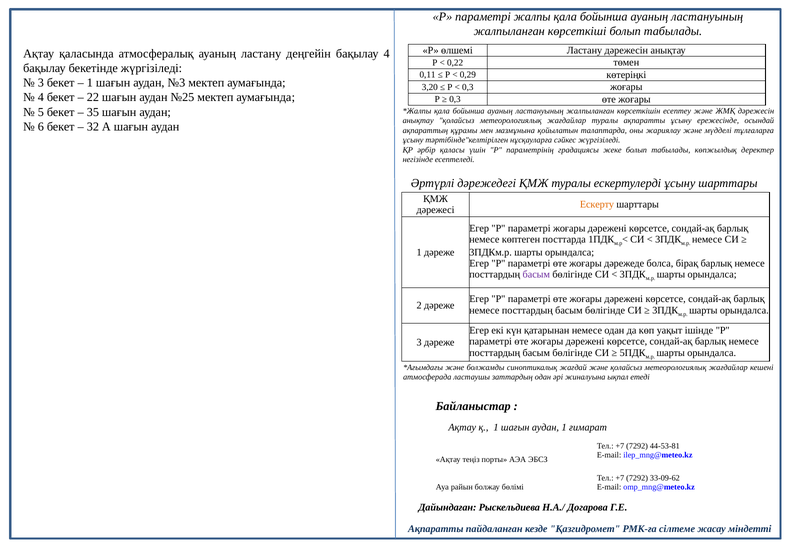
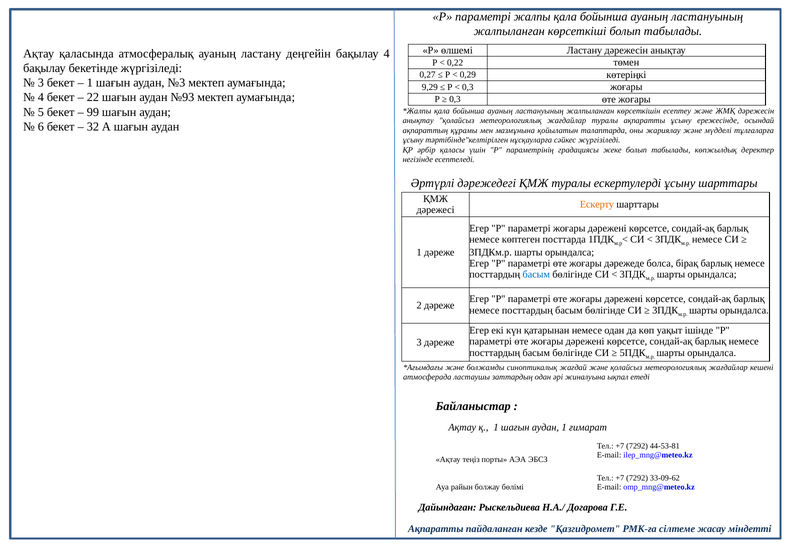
0,11: 0,11 -> 0,27
3,20: 3,20 -> 9,29
№25: №25 -> №93
35: 35 -> 99
басым at (536, 274) colour: purple -> blue
